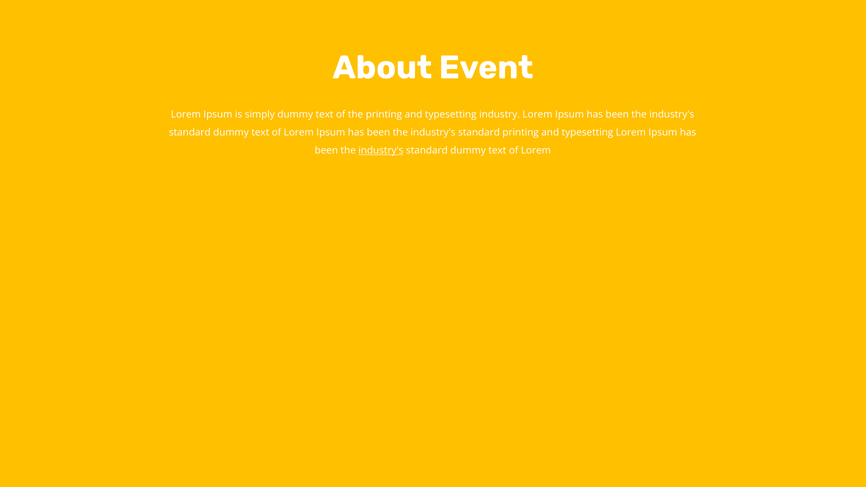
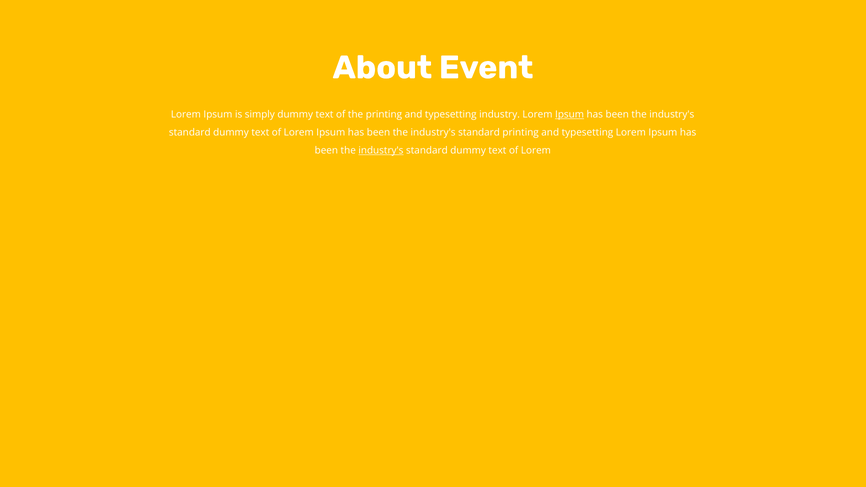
Ipsum at (570, 115) underline: none -> present
